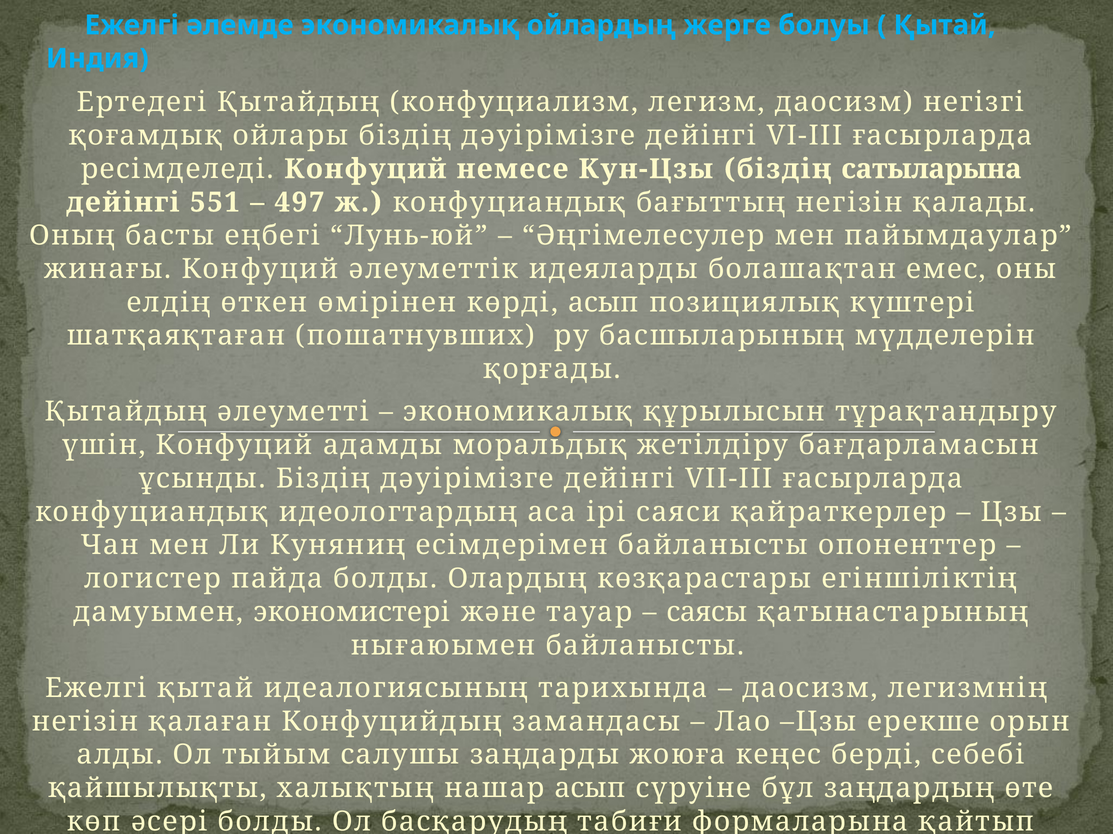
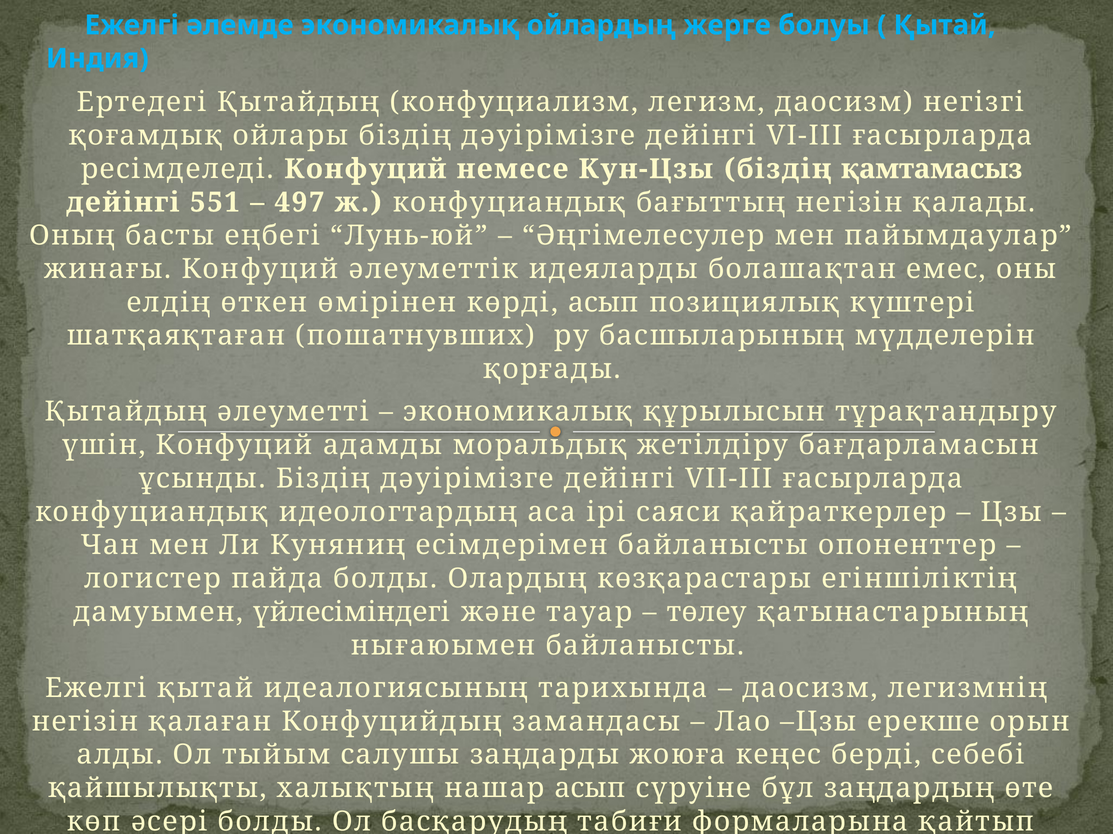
сатыларына: сатыларына -> қамтамасыз
экономистері: экономистері -> үйлесіміндегі
саясы: саясы -> төлеу
